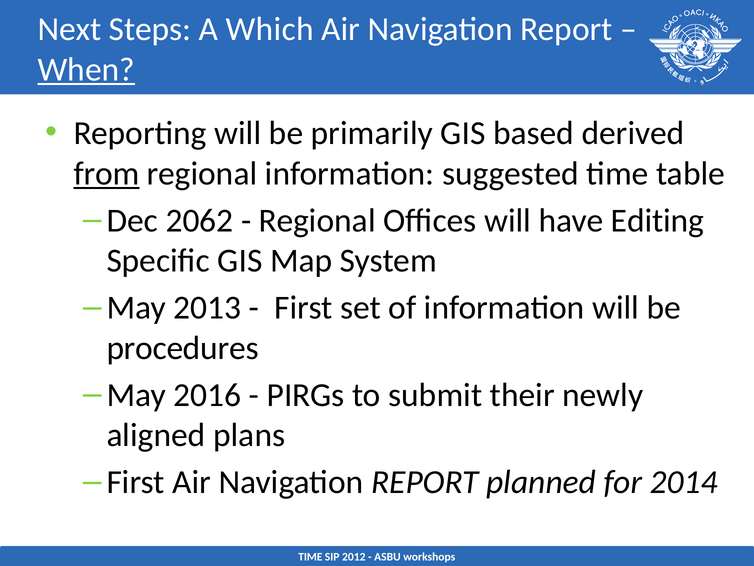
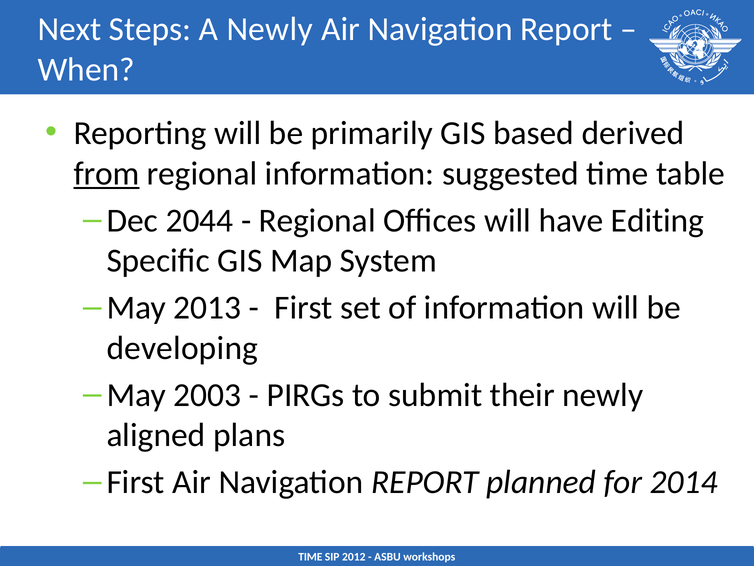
A Which: Which -> Newly
When underline: present -> none
2062: 2062 -> 2044
procedures: procedures -> developing
2016: 2016 -> 2003
